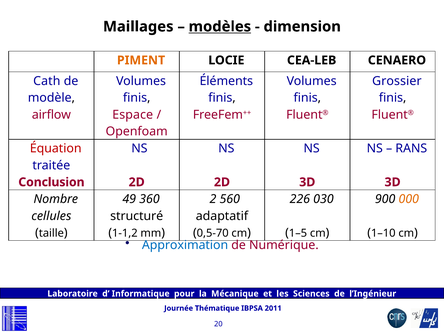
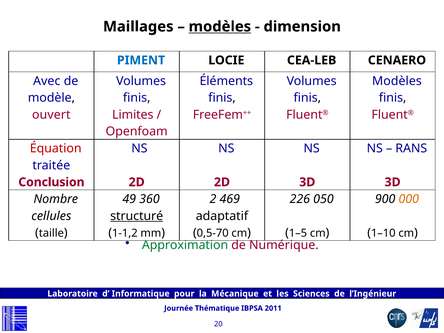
PIMENT colour: orange -> blue
Cath: Cath -> Avec
Grossier at (397, 81): Grossier -> Modèles
airflow: airflow -> ouvert
Espace: Espace -> Limites
560: 560 -> 469
030: 030 -> 050
structuré underline: none -> present
Approximation colour: blue -> green
